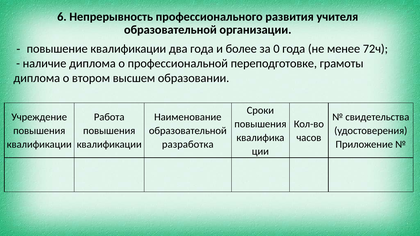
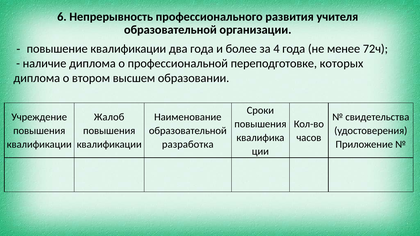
0: 0 -> 4
грамоты: грамоты -> которых
Работа: Работа -> Жалоб
